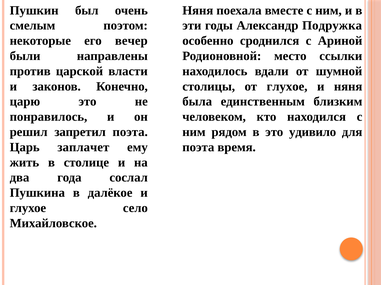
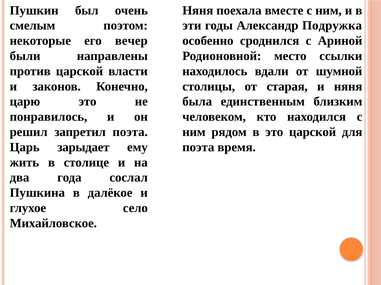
от глухое: глухое -> старая
это удивило: удивило -> царской
заплачет: заплачет -> зарыдает
